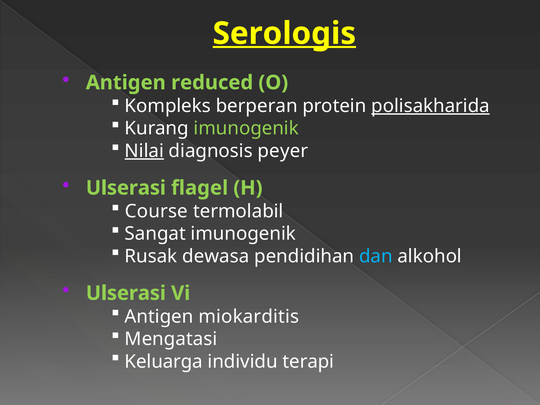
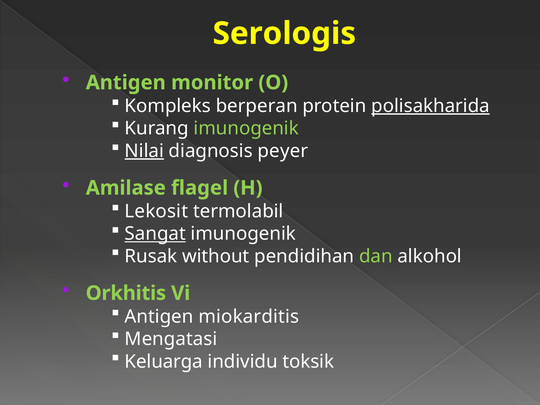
Serologis underline: present -> none
reduced: reduced -> monitor
Ulserasi at (126, 188): Ulserasi -> Amilase
Course: Course -> Lekosit
Sangat underline: none -> present
dewasa: dewasa -> without
dan colour: light blue -> light green
Ulserasi at (126, 293): Ulserasi -> Orkhitis
terapi: terapi -> toksik
